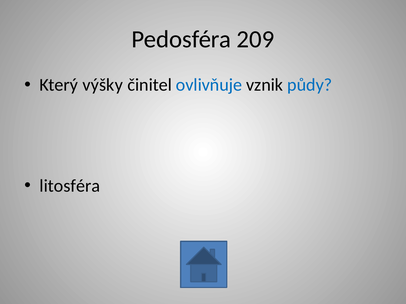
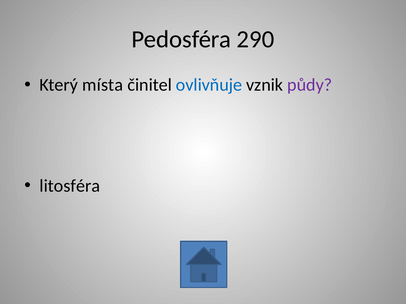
209: 209 -> 290
výšky: výšky -> místa
půdy colour: blue -> purple
